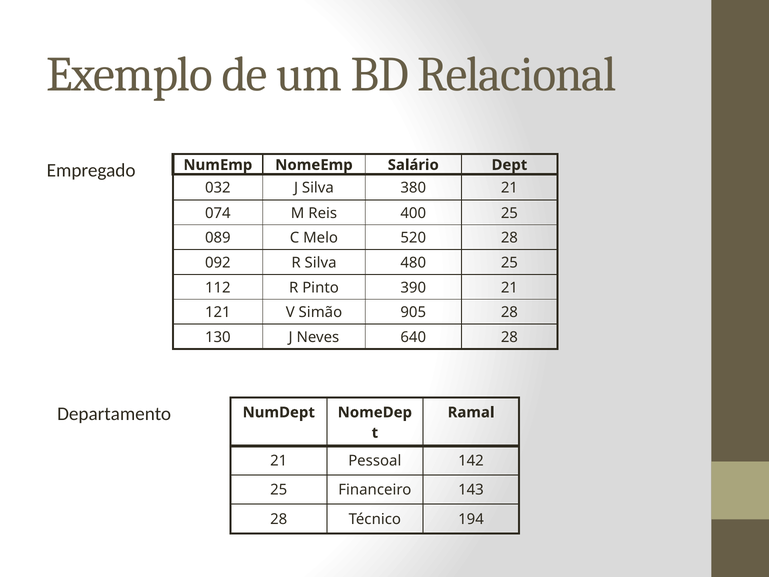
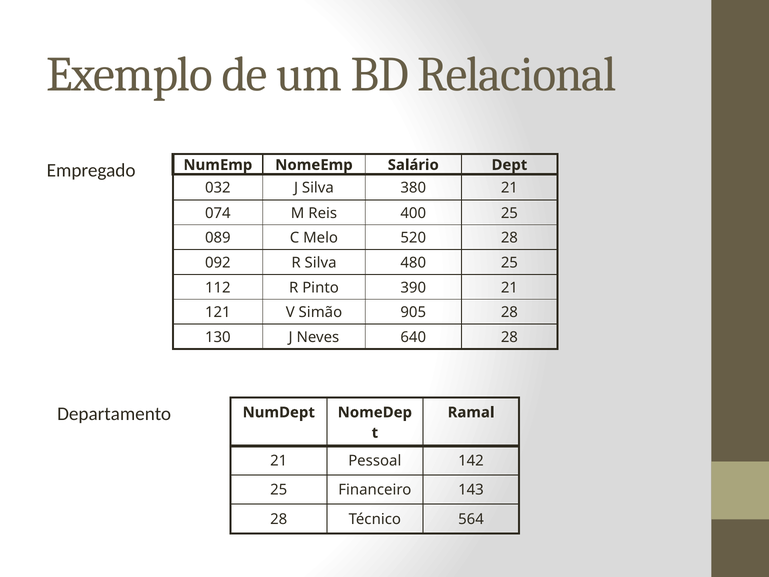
194: 194 -> 564
